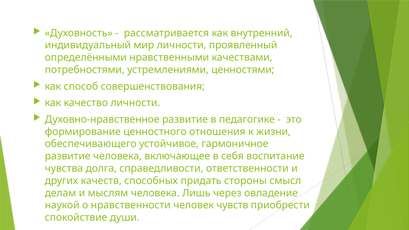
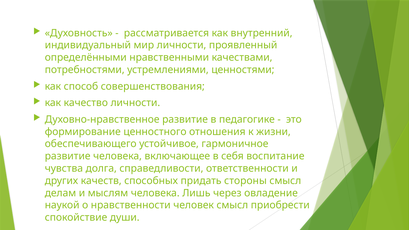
человек чувств: чувств -> смысл
